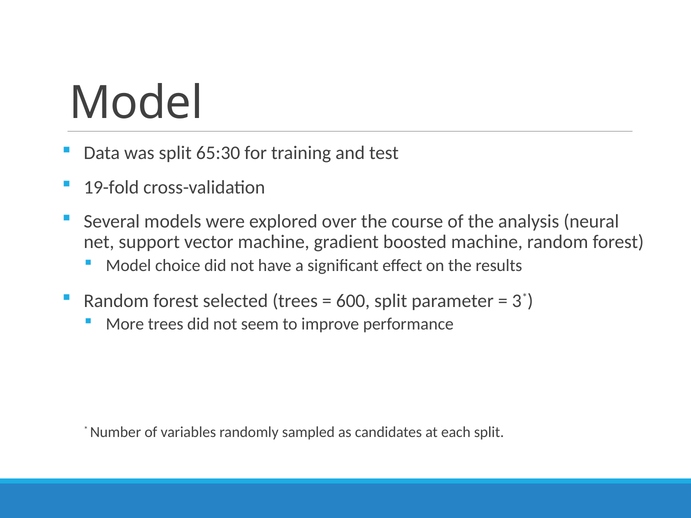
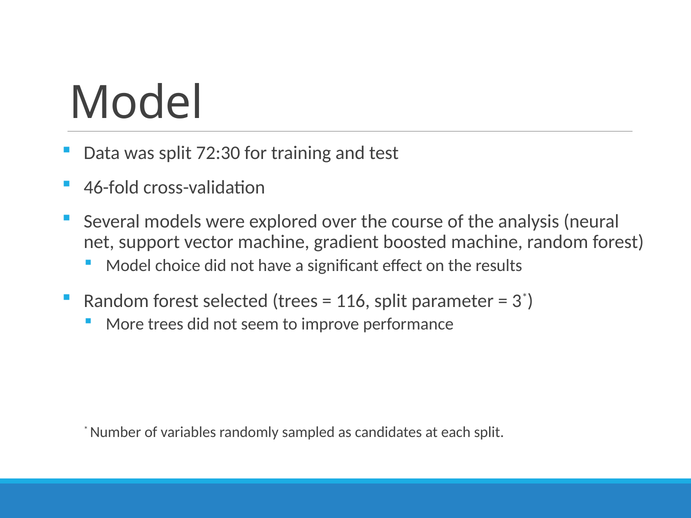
65:30: 65:30 -> 72:30
19-fold: 19-fold -> 46-fold
600: 600 -> 116
